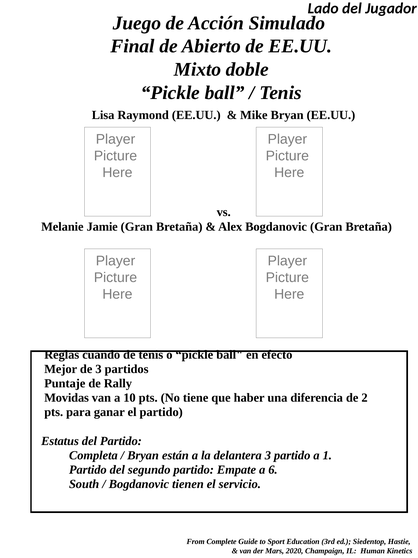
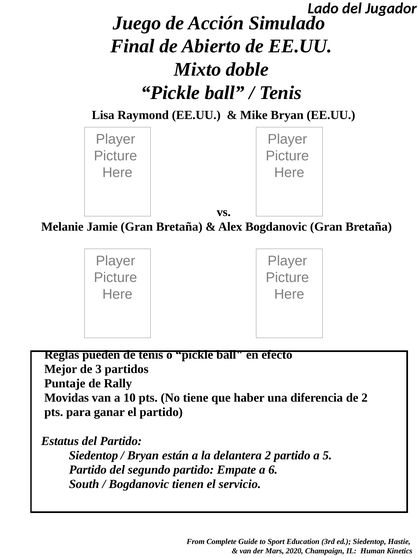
cuando: cuando -> pueden
Completa at (93, 455): Completa -> Siedentop
delantera 3: 3 -> 2
1: 1 -> 5
